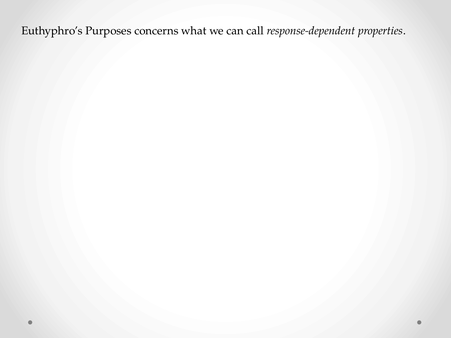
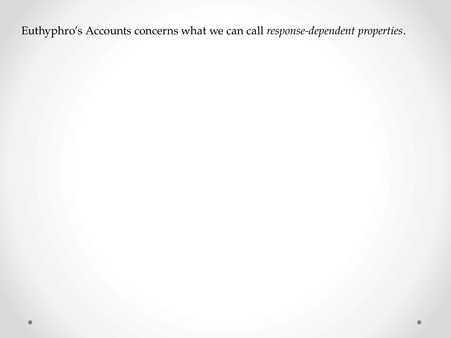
Purposes: Purposes -> Accounts
